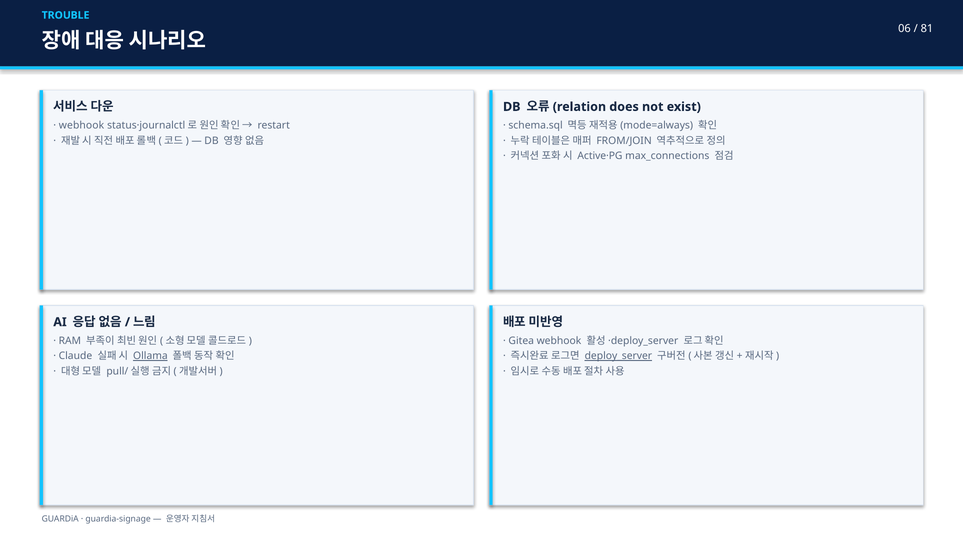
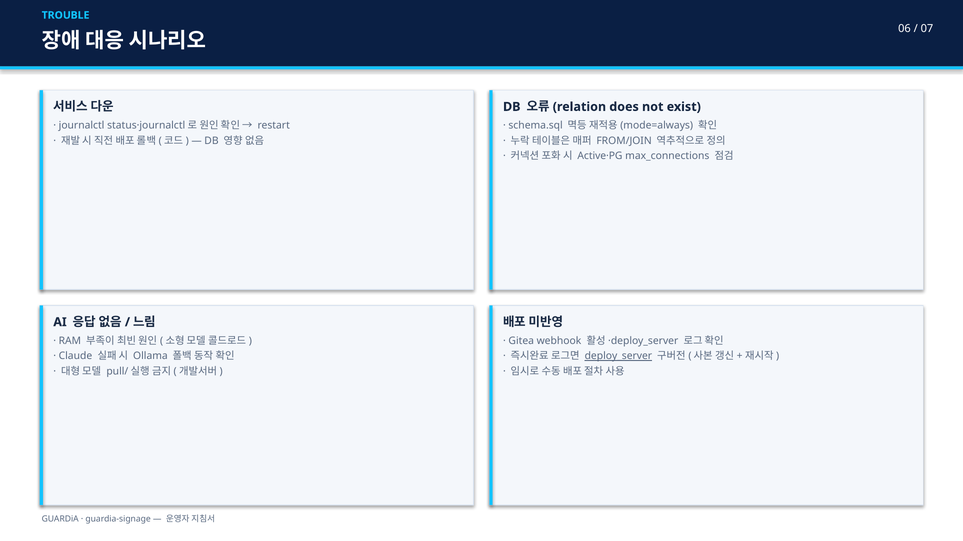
81: 81 -> 07
webhook at (82, 125): webhook -> journalctl
Ollama underline: present -> none
